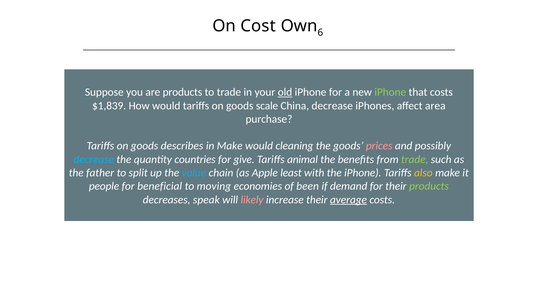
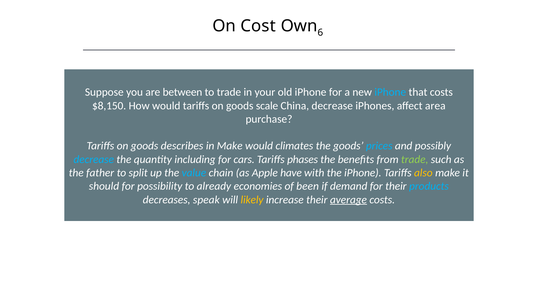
are products: products -> between
old underline: present -> none
iPhone at (390, 92) colour: light green -> light blue
$1,839: $1,839 -> $8,150
cleaning: cleaning -> climates
prices colour: pink -> light blue
countries: countries -> including
give: give -> cars
animal: animal -> phases
least: least -> have
people: people -> should
beneficial: beneficial -> possibility
moving: moving -> already
products at (429, 187) colour: light green -> light blue
likely colour: pink -> yellow
